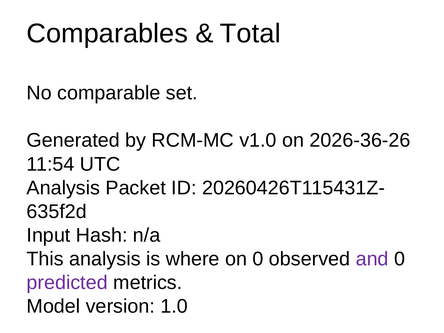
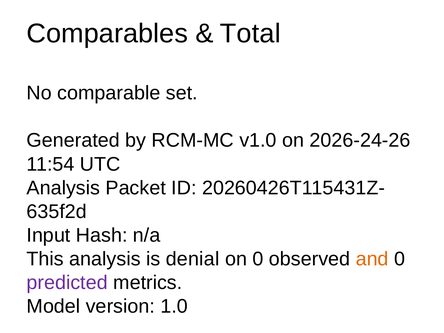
2026-36-26: 2026-36-26 -> 2026-24-26
where: where -> denial
and colour: purple -> orange
